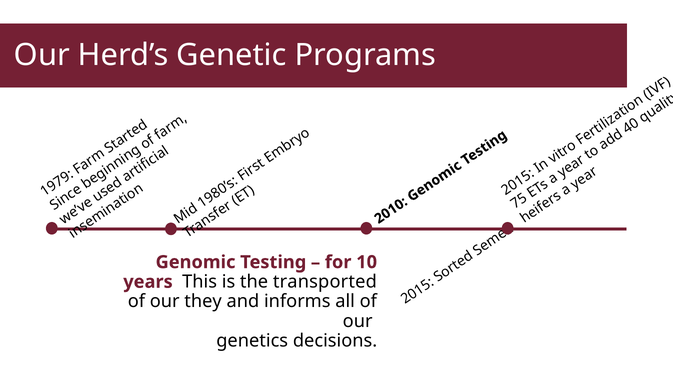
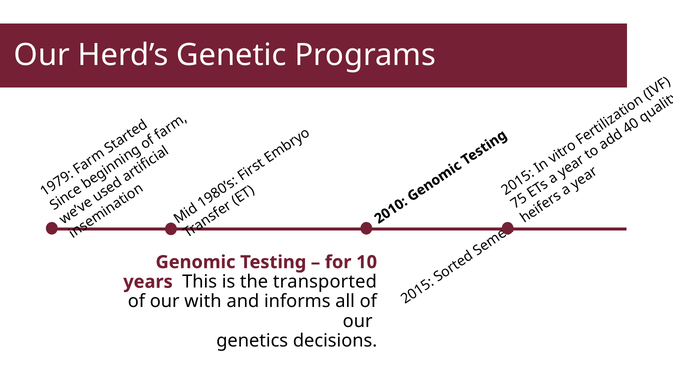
they: they -> with
